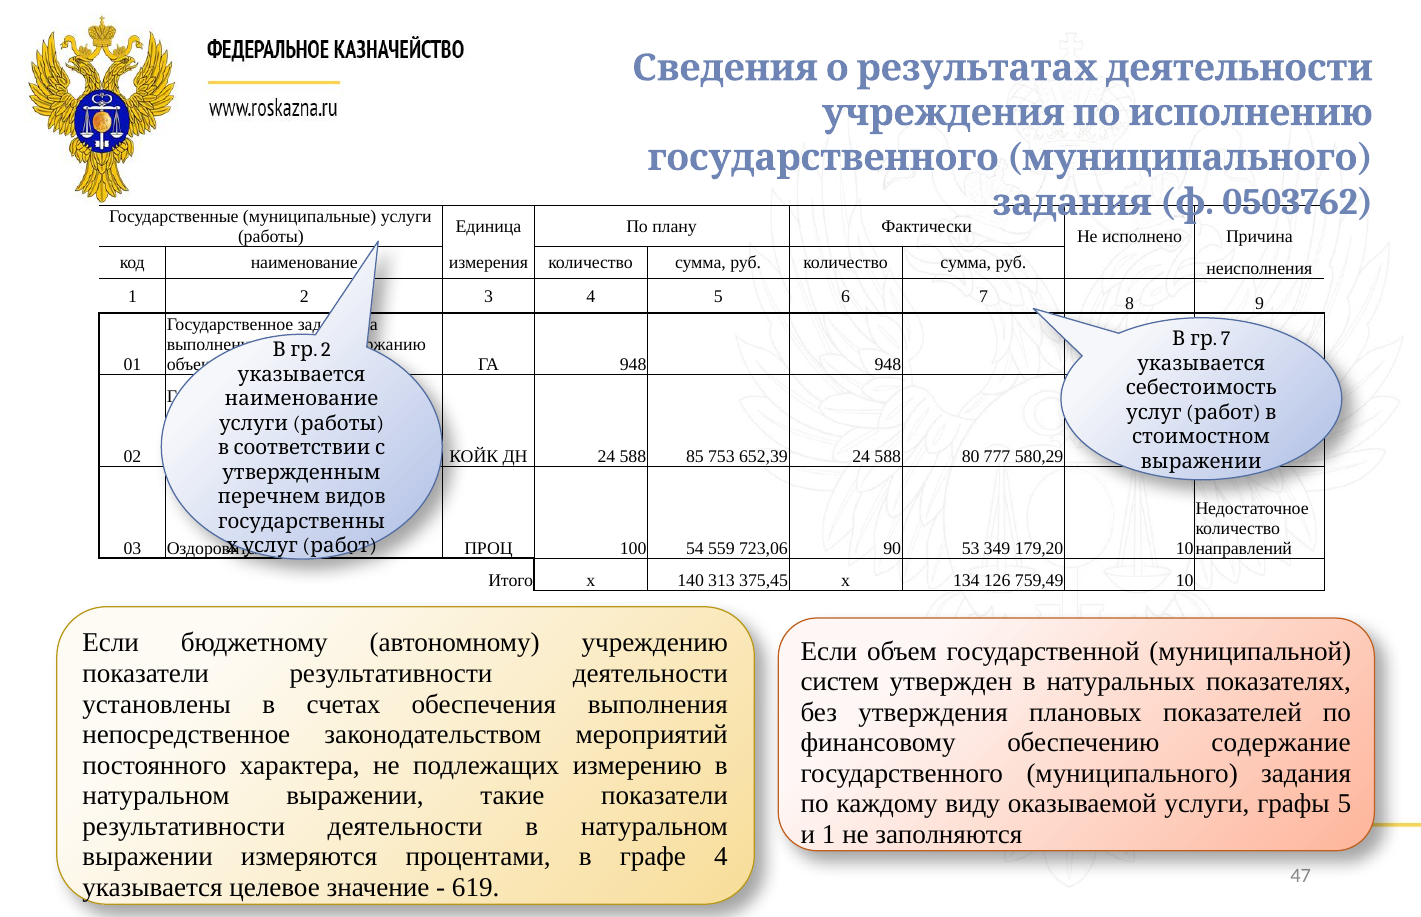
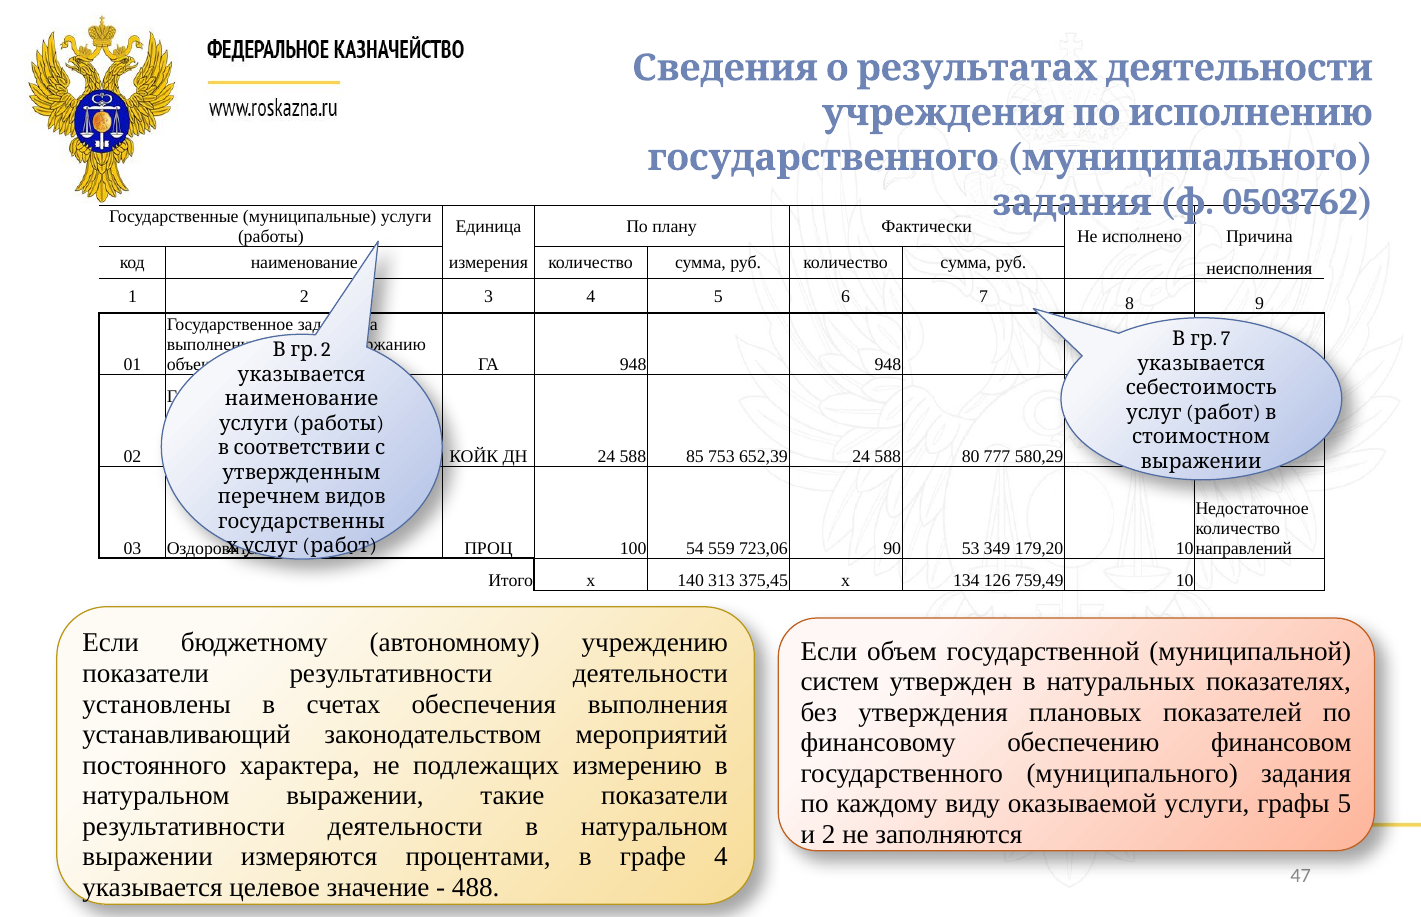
непосредственное: непосредственное -> устанавливающий
содержание: содержание -> финансовом
и 1: 1 -> 2
619: 619 -> 488
